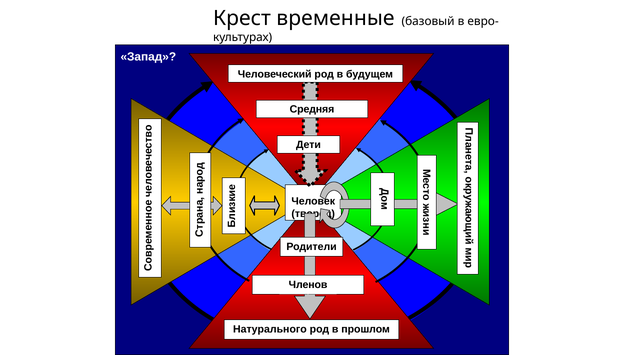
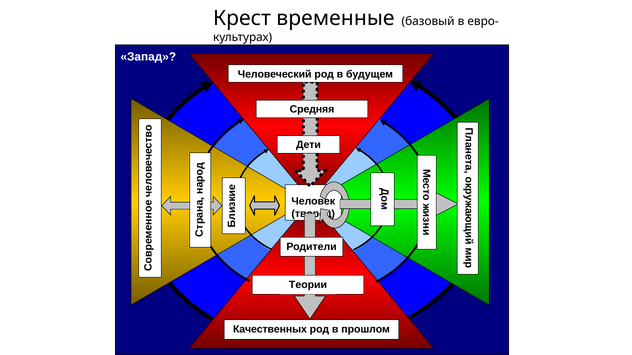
Членов: Членов -> Теории
Натурального: Натурального -> Качественных
